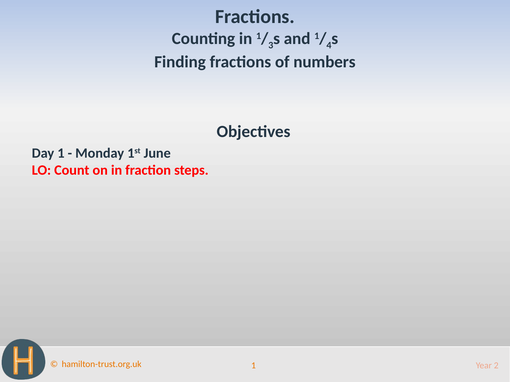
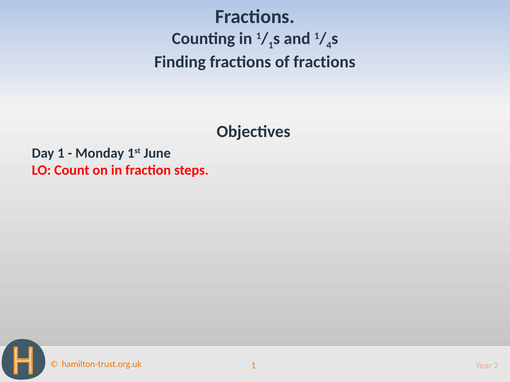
3 at (271, 45): 3 -> 1
of numbers: numbers -> fractions
